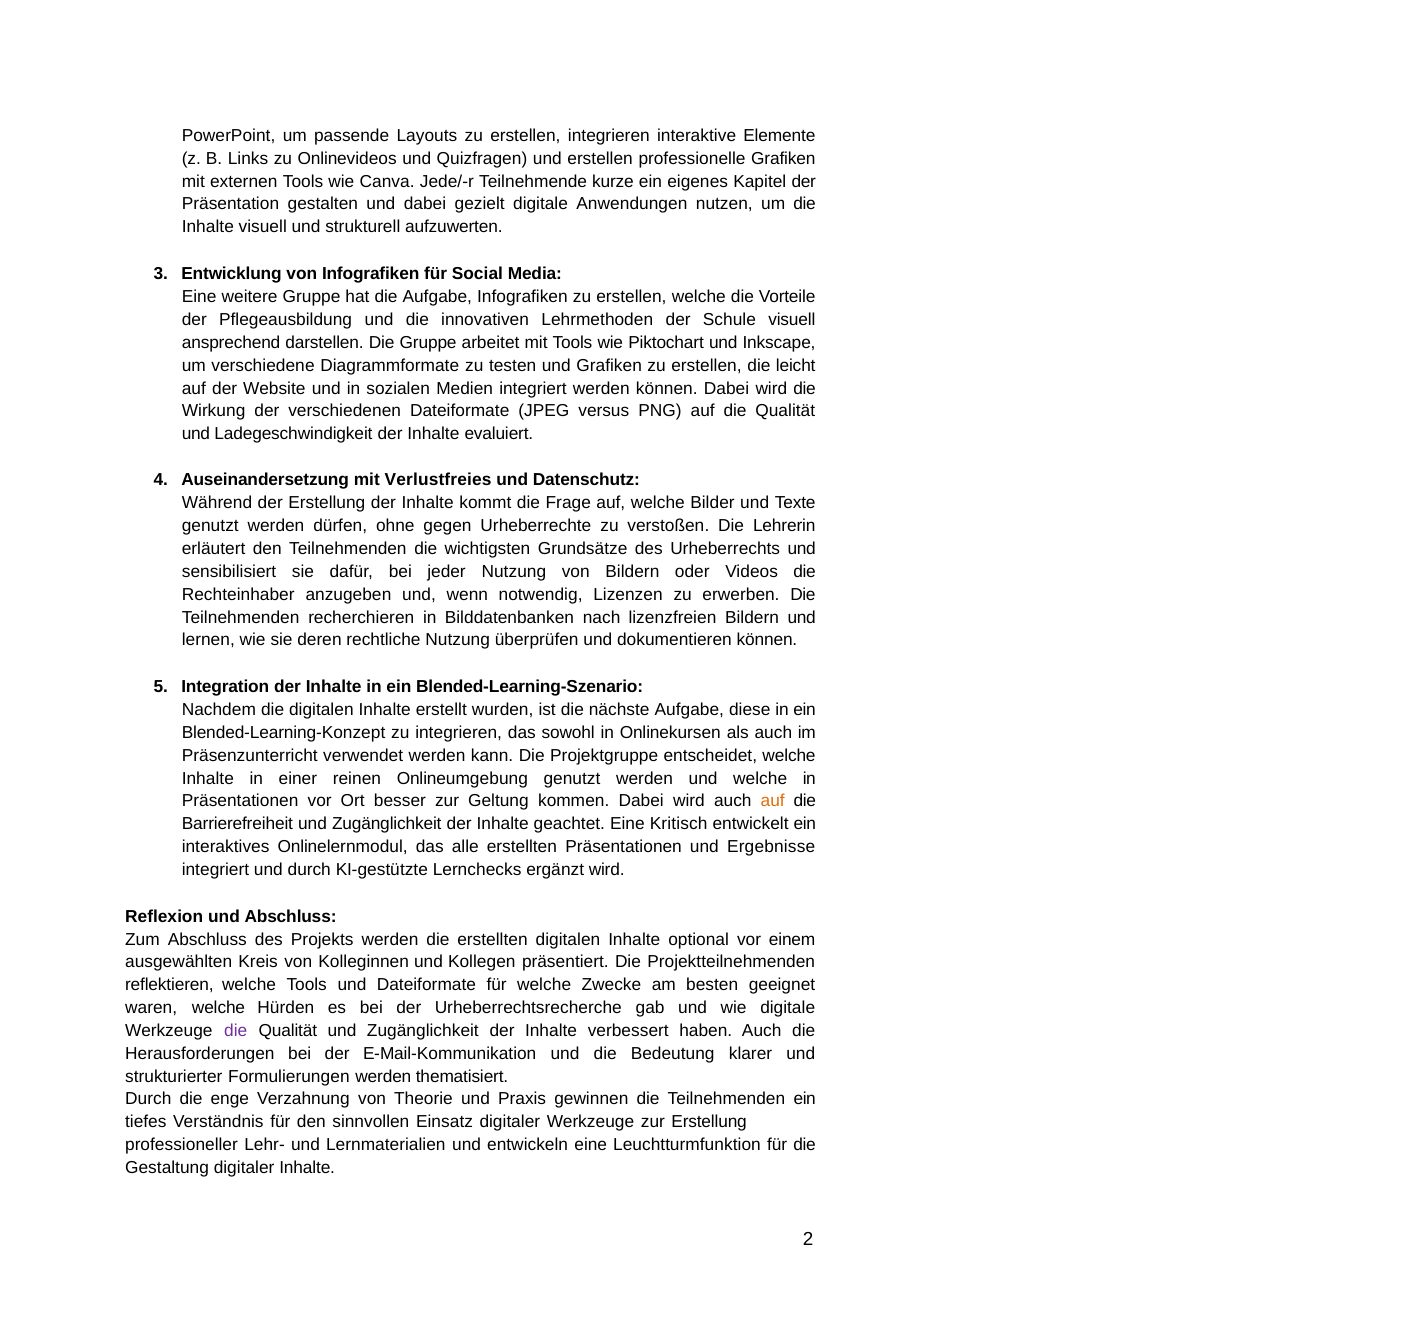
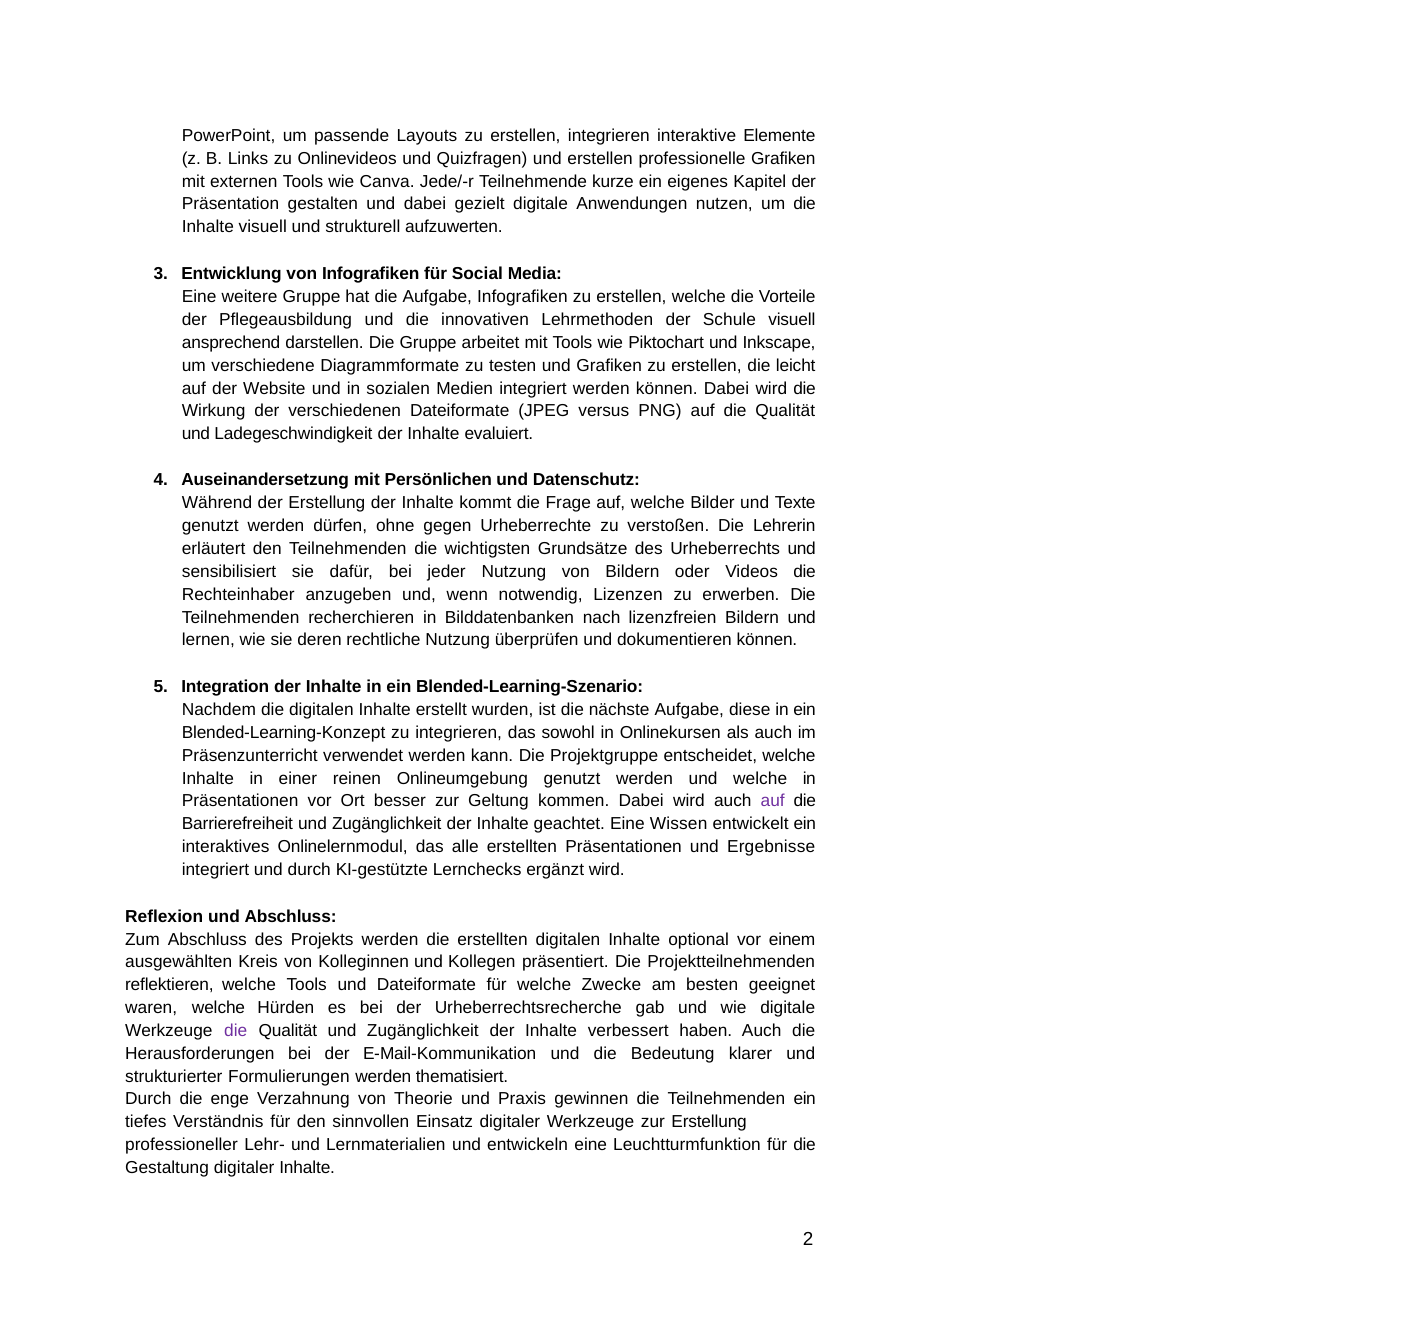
Verlustfreies: Verlustfreies -> Persönlichen
auf at (773, 802) colour: orange -> purple
Kritisch: Kritisch -> Wissen
